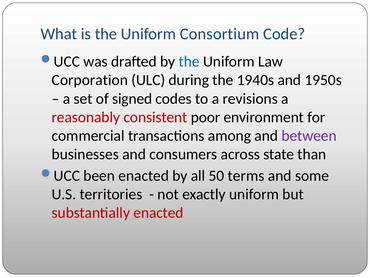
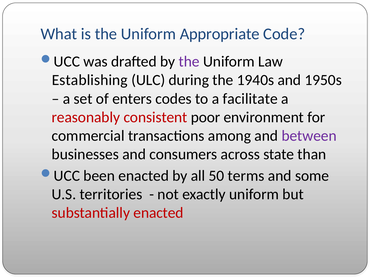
Consortium: Consortium -> Appropriate
the at (189, 61) colour: blue -> purple
Corporation: Corporation -> Establishing
signed: signed -> enters
revisions: revisions -> facilitate
